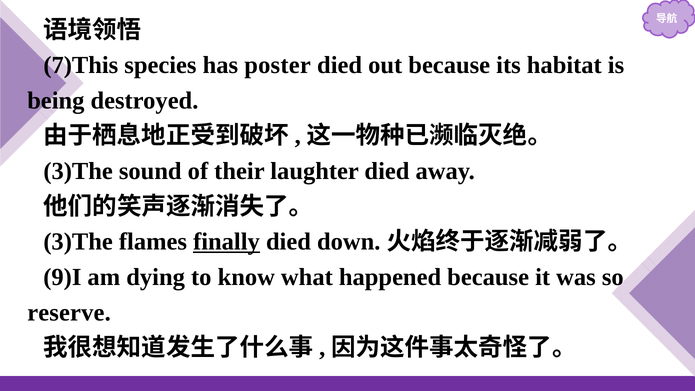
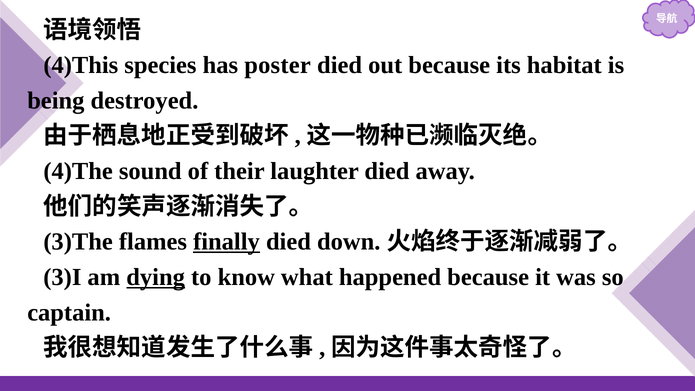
7)This: 7)This -> 4)This
3)The at (78, 171): 3)The -> 4)The
9)I: 9)I -> 3)I
dying underline: none -> present
reserve: reserve -> captain
